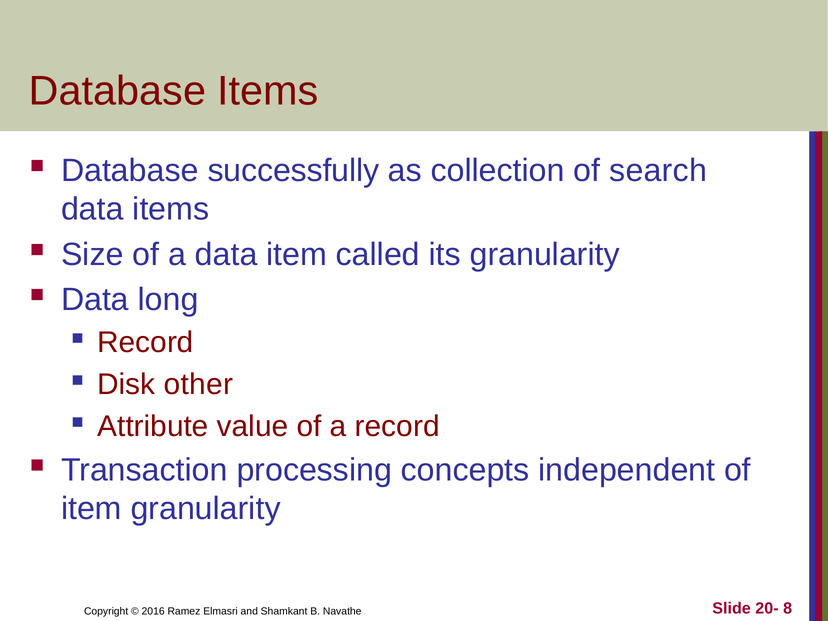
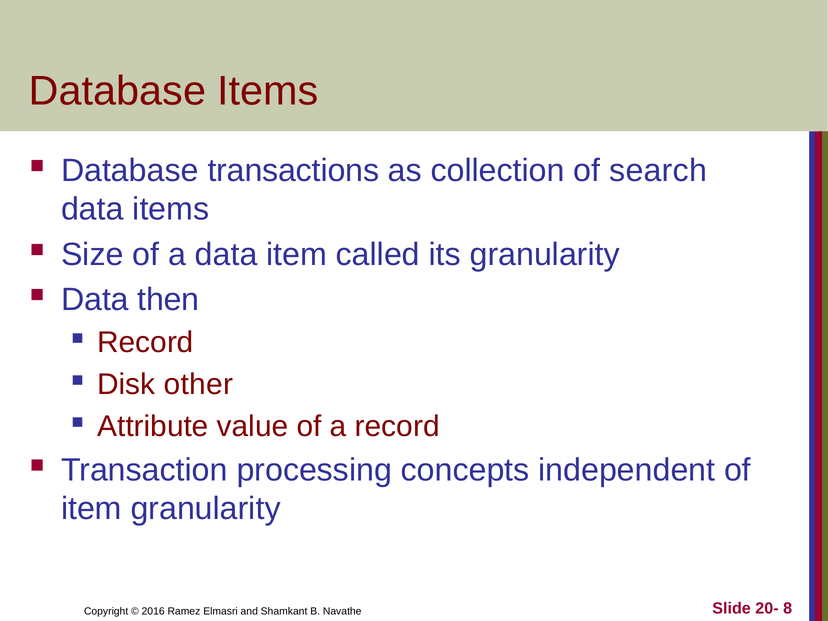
successfully: successfully -> transactions
long: long -> then
